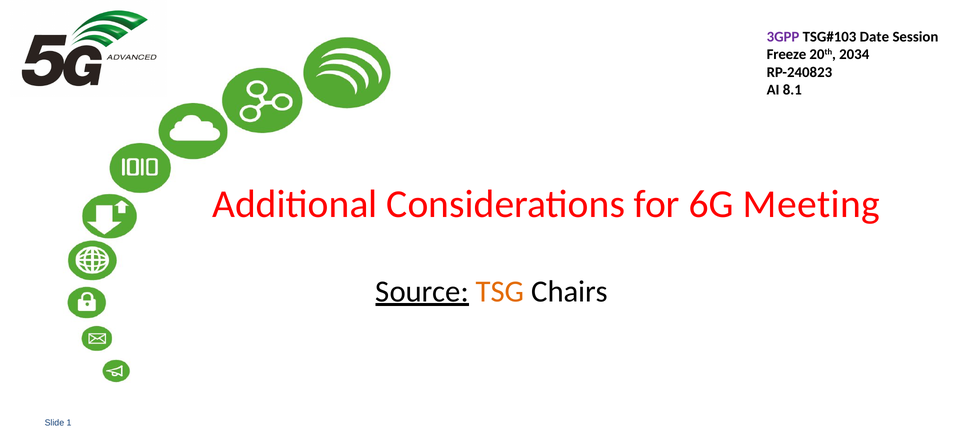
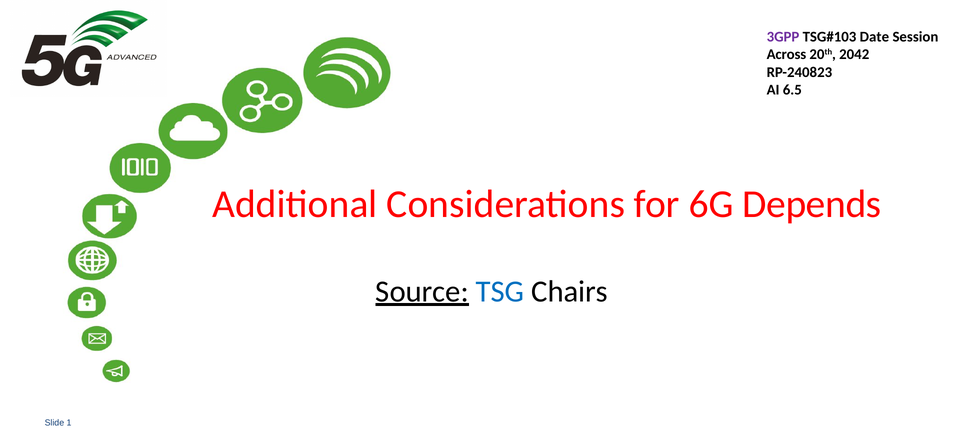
Freeze: Freeze -> Across
2034: 2034 -> 2042
8.1: 8.1 -> 6.5
Meeting: Meeting -> Depends
TSG colour: orange -> blue
